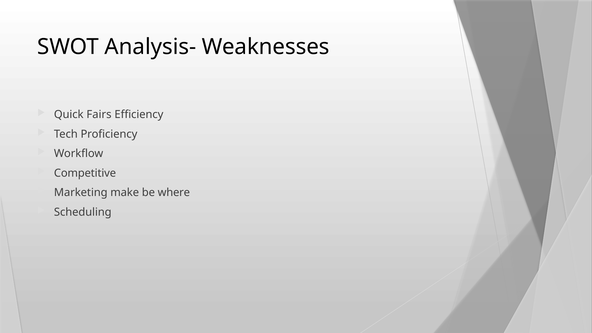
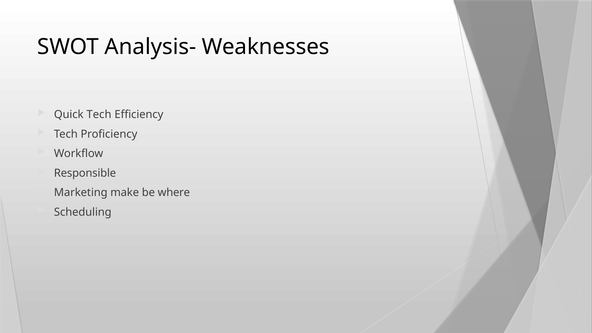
Quick Fairs: Fairs -> Tech
Competitive: Competitive -> Responsible
